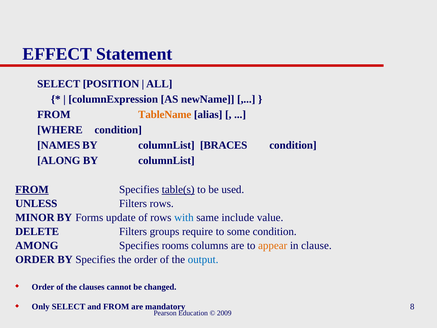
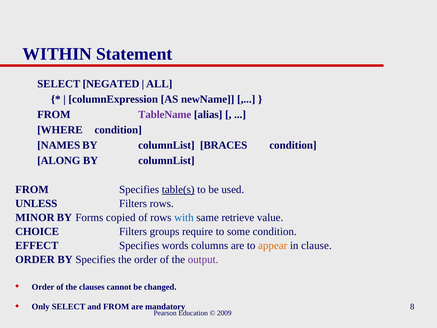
EFFECT: EFFECT -> WITHIN
POSITION: POSITION -> NEGATED
TableName colour: orange -> purple
FROM at (32, 190) underline: present -> none
update: update -> copied
include: include -> retrieve
DELETE: DELETE -> CHOICE
AMONG: AMONG -> EFFECT
rooms: rooms -> words
output colour: blue -> purple
